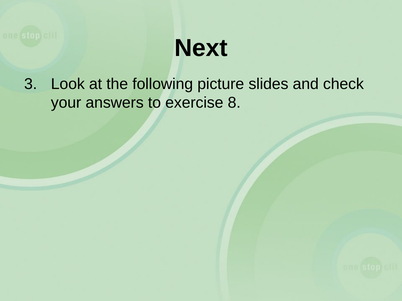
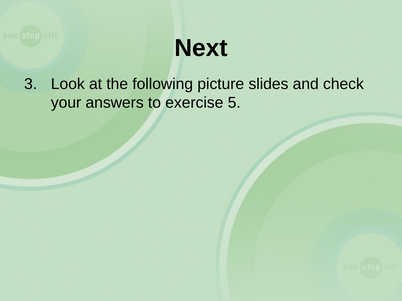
8: 8 -> 5
